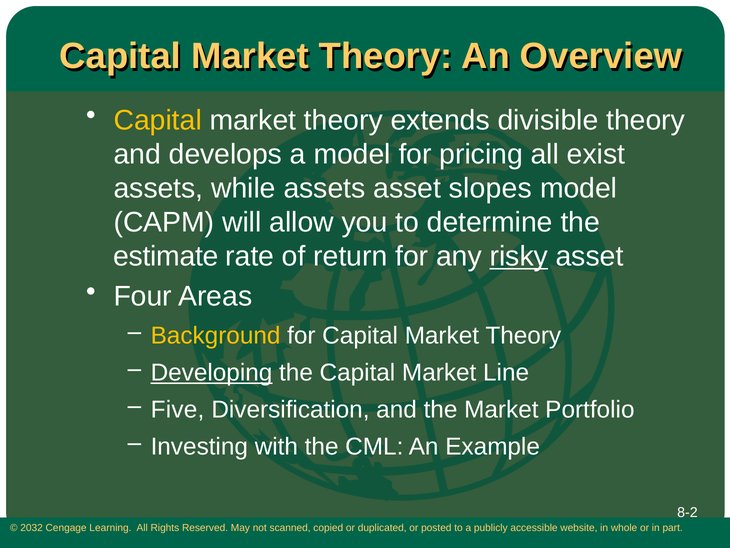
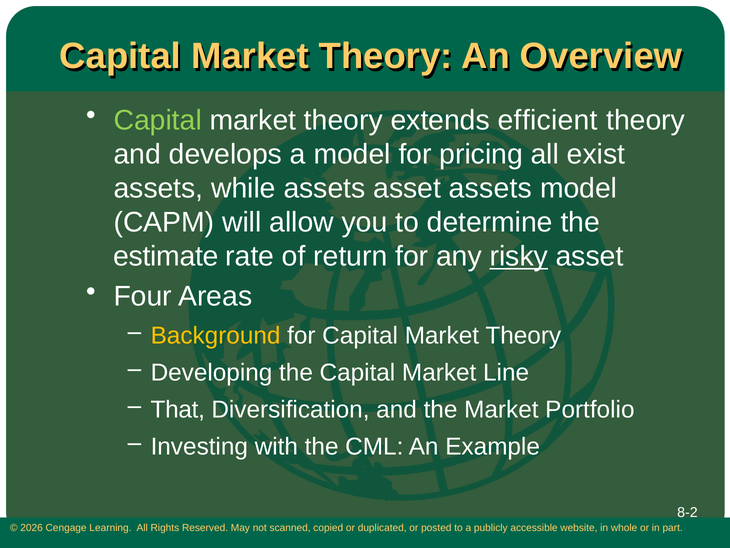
Capital at (158, 120) colour: yellow -> light green
divisible: divisible -> efficient
asset slopes: slopes -> assets
Developing underline: present -> none
Five: Five -> That
2032: 2032 -> 2026
